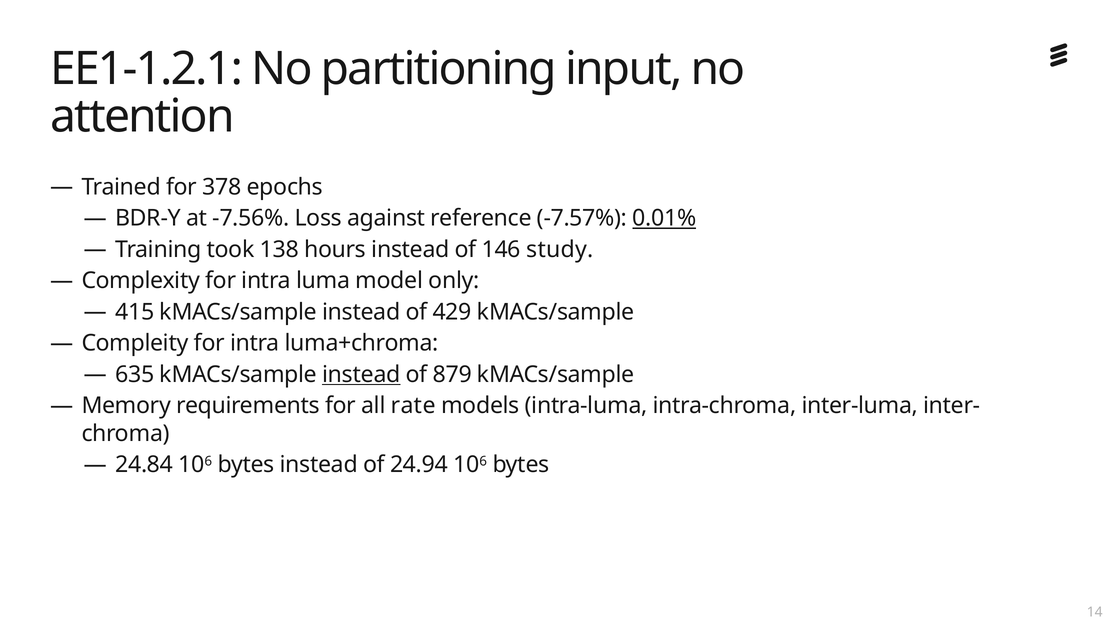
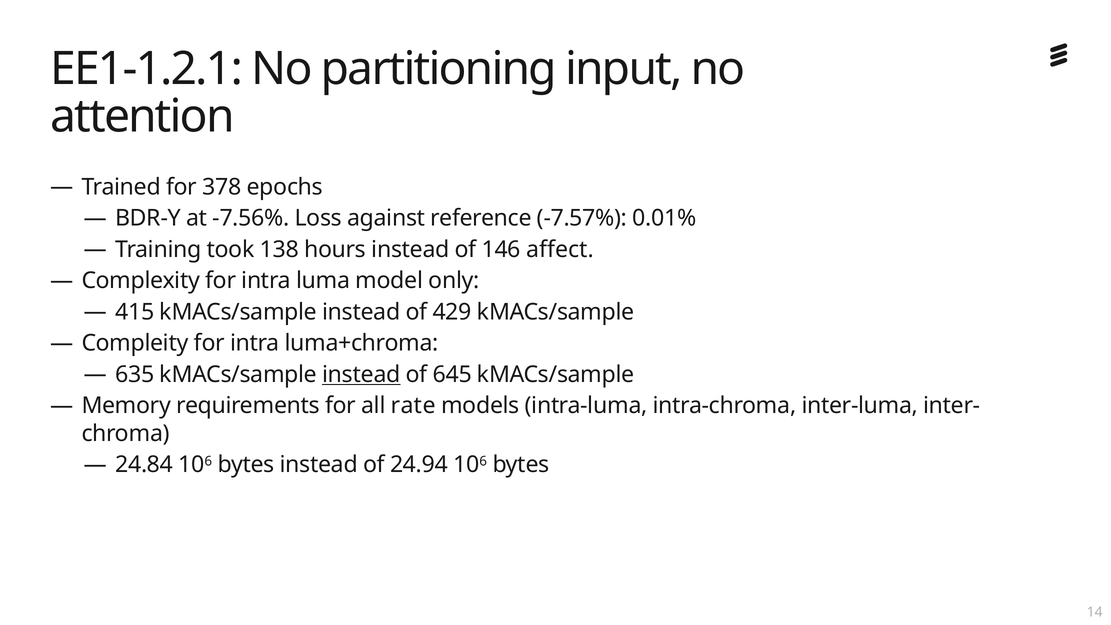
0.01% underline: present -> none
study: study -> affect
879: 879 -> 645
